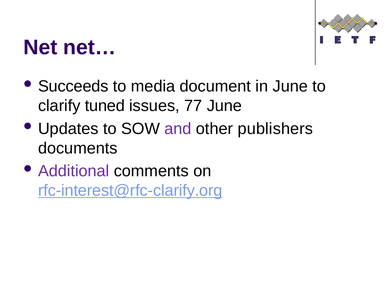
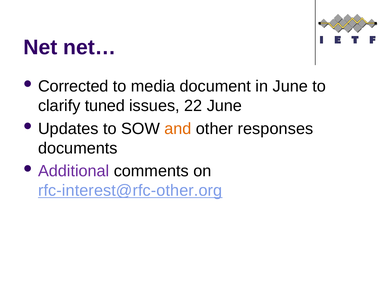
Succeeds: Succeeds -> Corrected
77: 77 -> 22
and colour: purple -> orange
publishers: publishers -> responses
rfc-interest@rfc-clarify.org: rfc-interest@rfc-clarify.org -> rfc-interest@rfc-other.org
